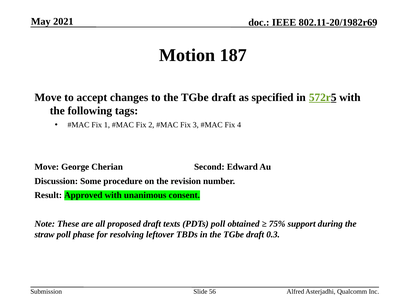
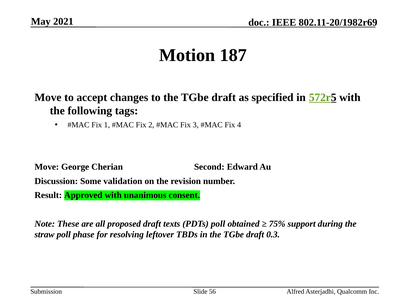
procedure: procedure -> validation
